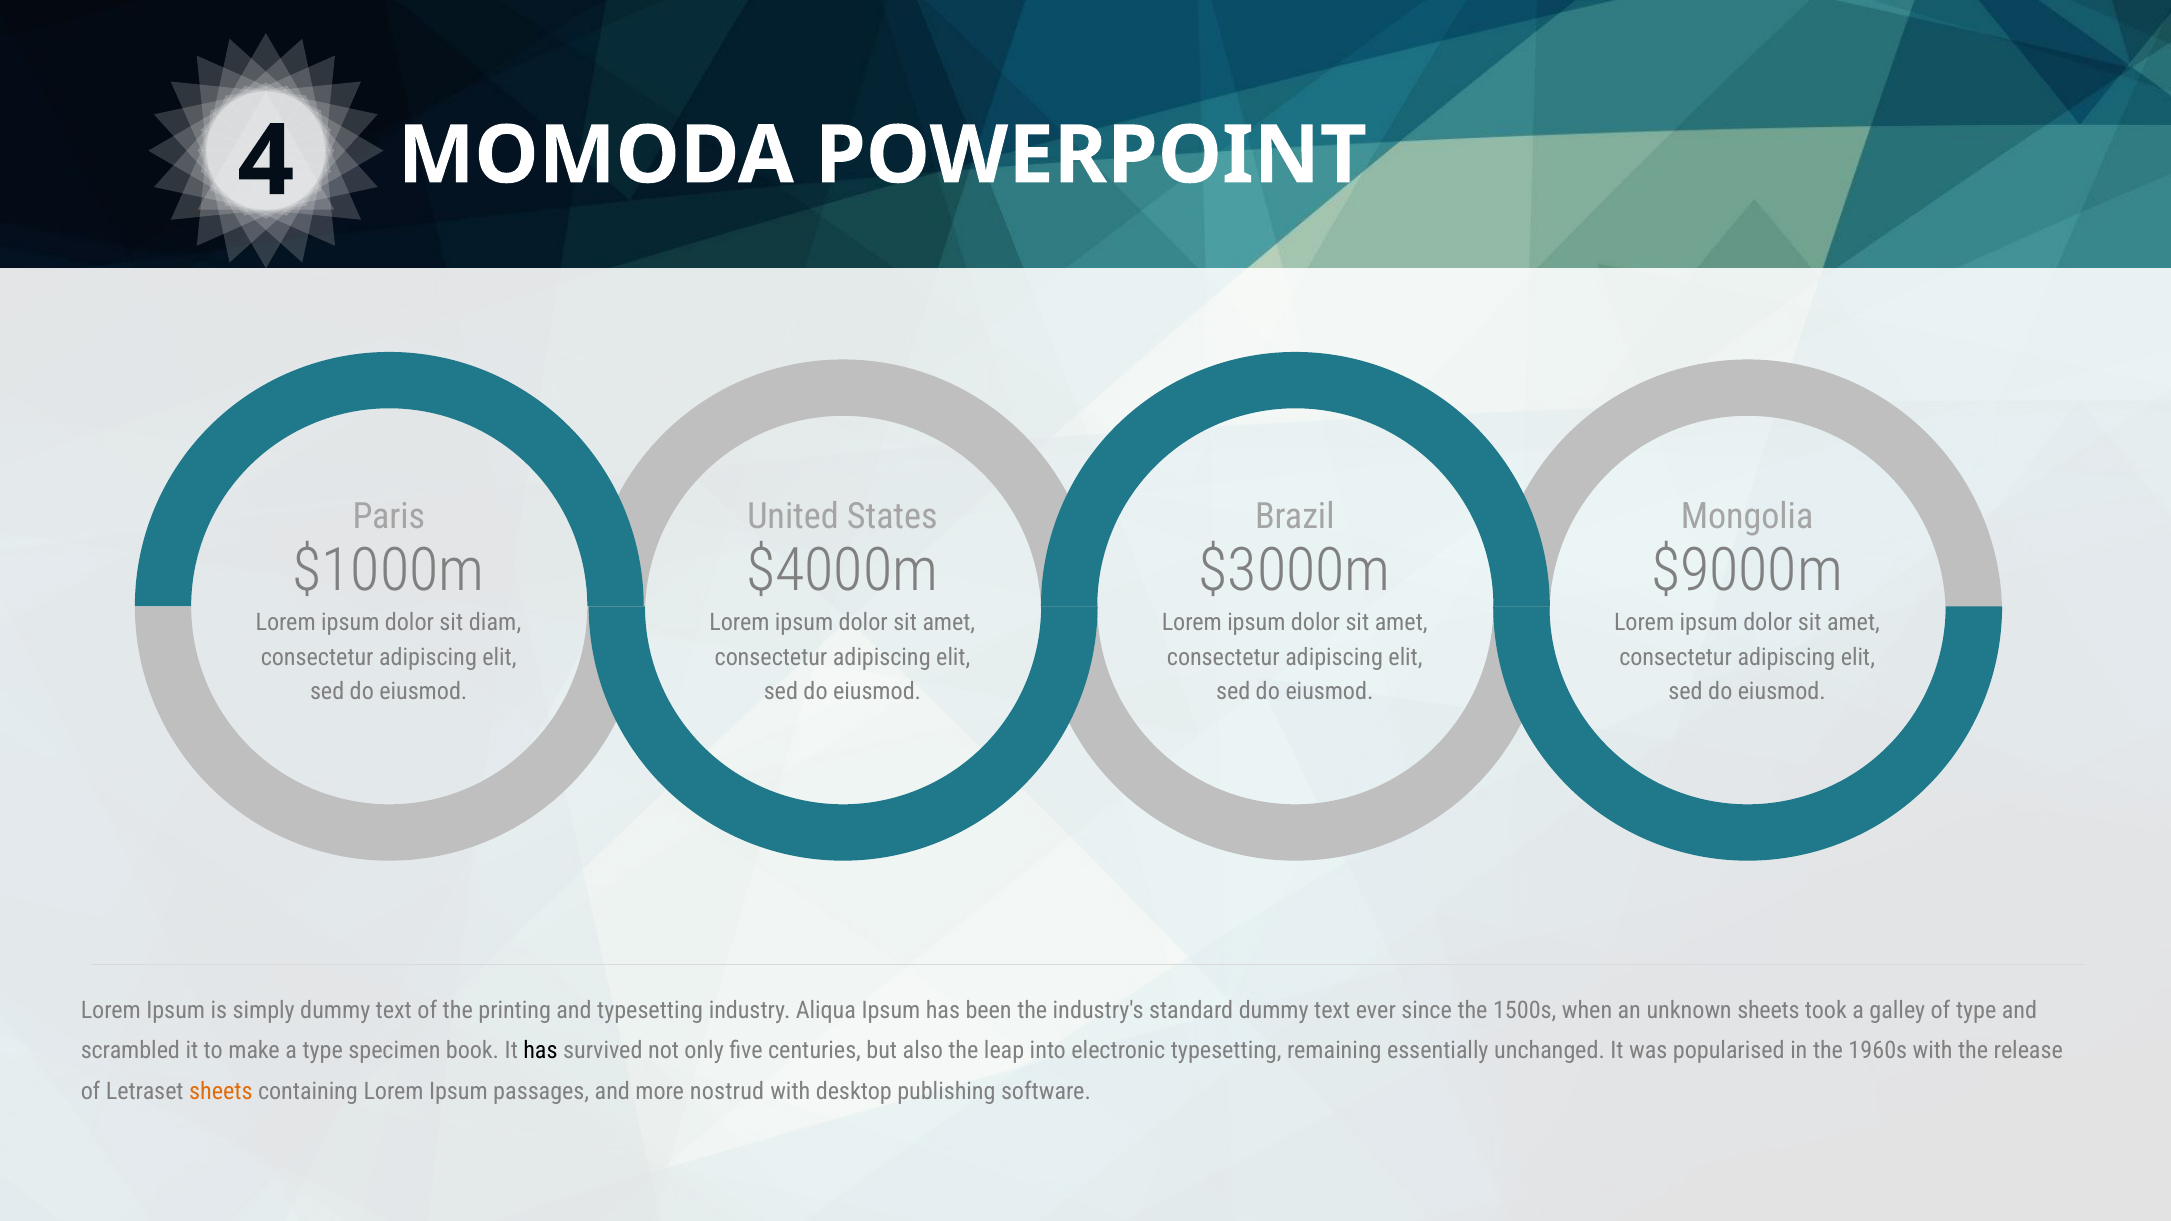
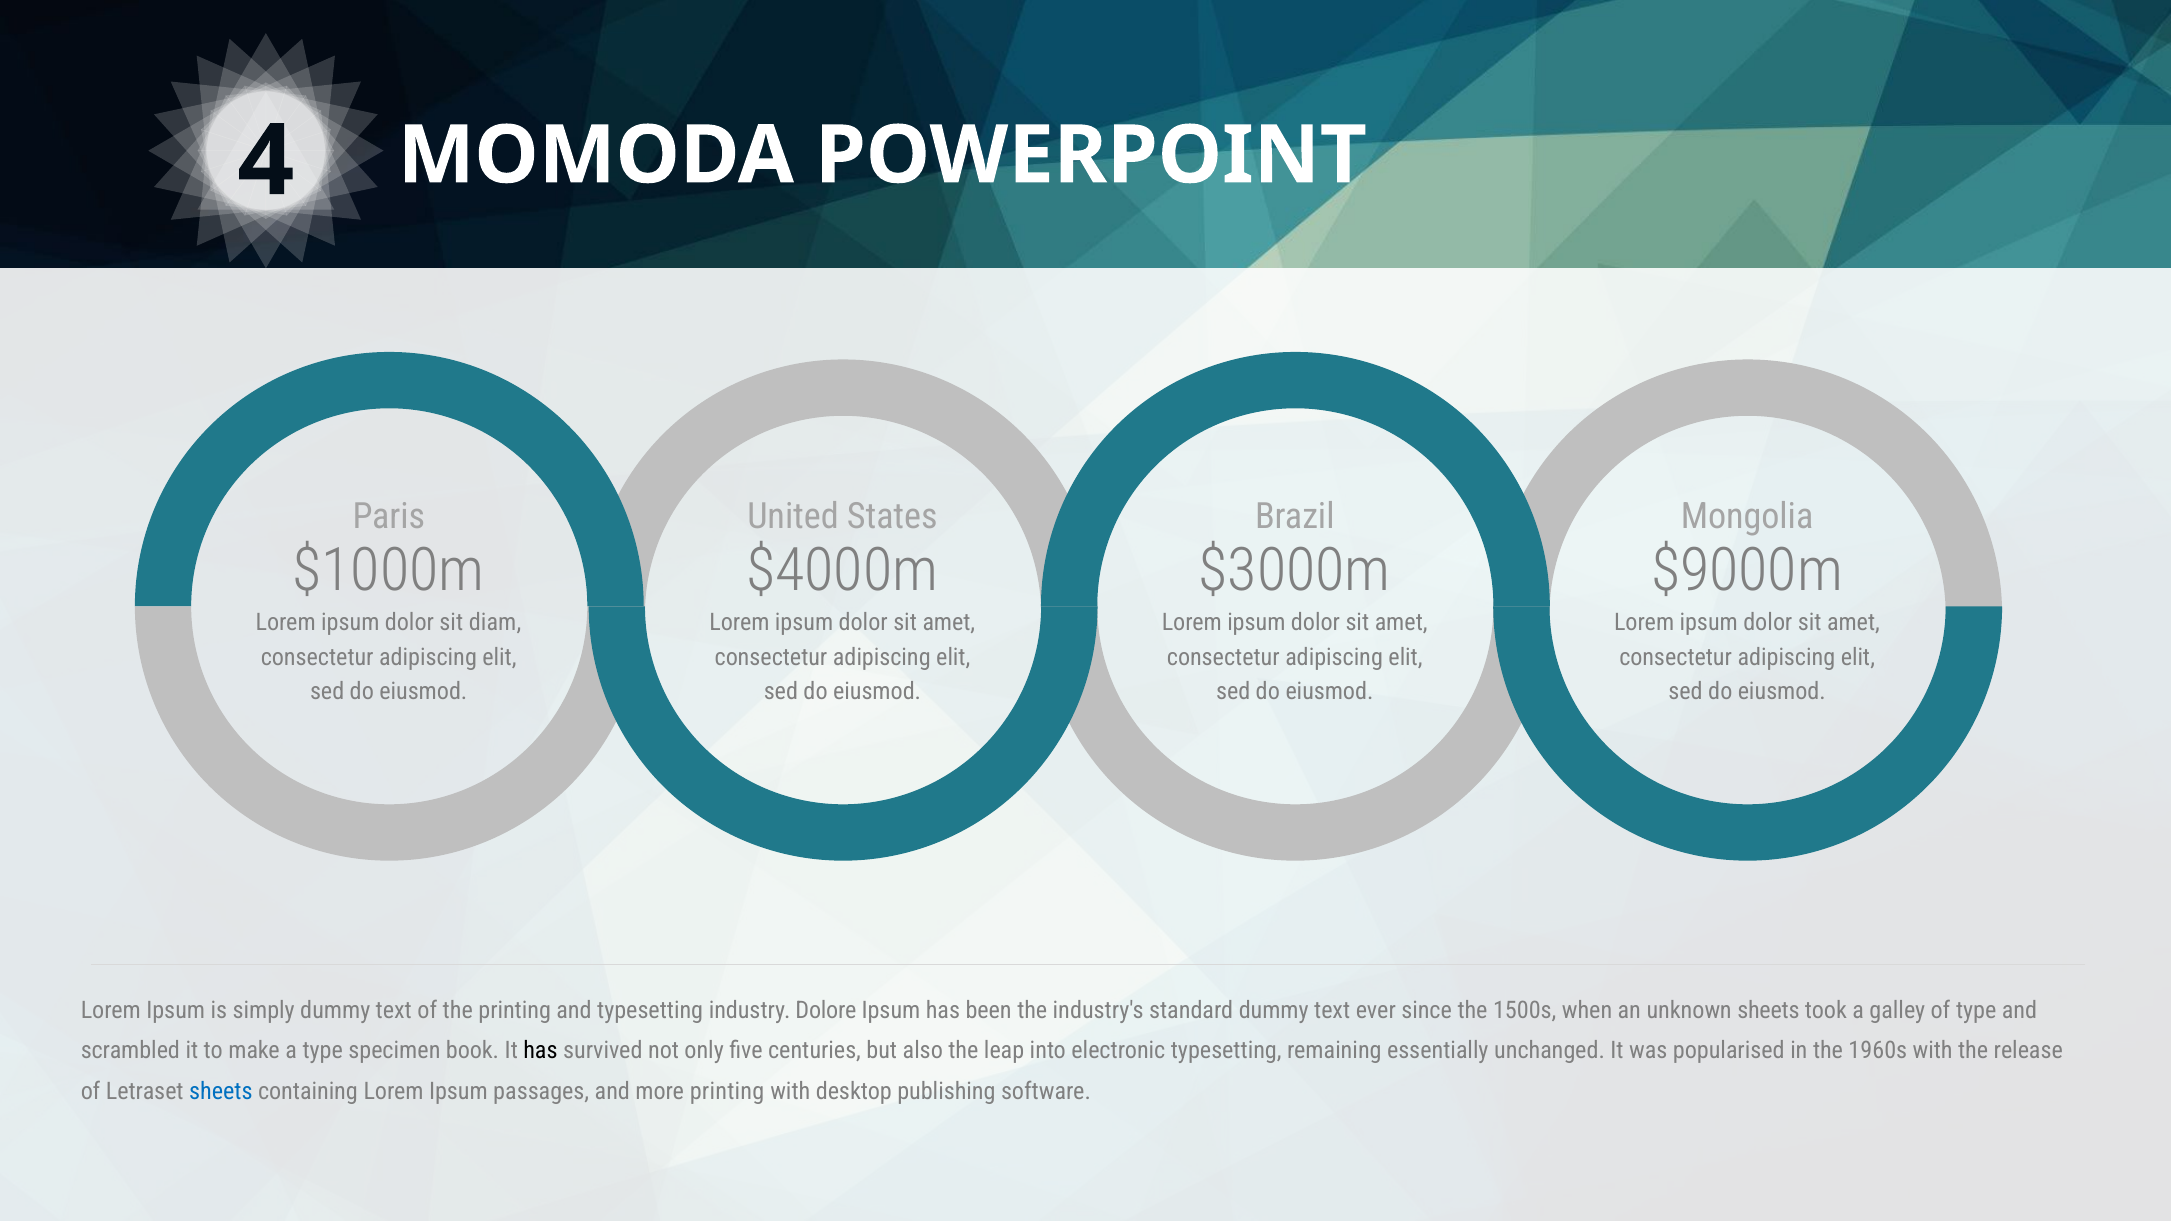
Aliqua: Aliqua -> Dolore
sheets at (221, 1091) colour: orange -> blue
more nostrud: nostrud -> printing
